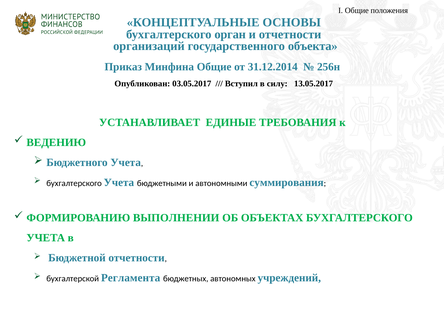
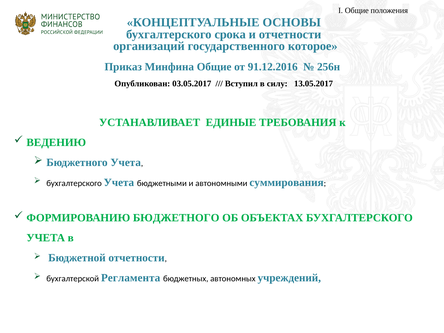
орган: орган -> срока
объекта: объекта -> которое
31.12.2014: 31.12.2014 -> 91.12.2016
ФОРМИРОВАНИЮ ВЫПОЛНЕНИИ: ВЫПОЛНЕНИИ -> БЮДЖЕТНОГО
